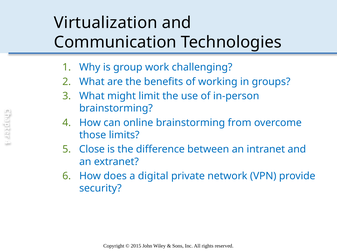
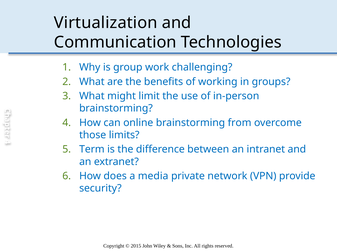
Close: Close -> Term
digital: digital -> media
